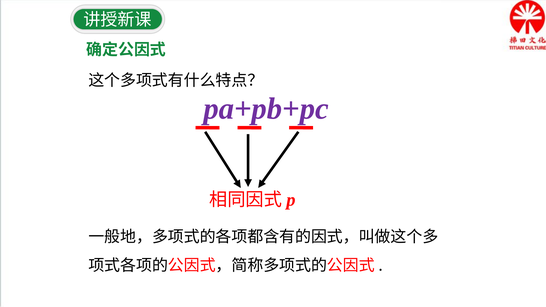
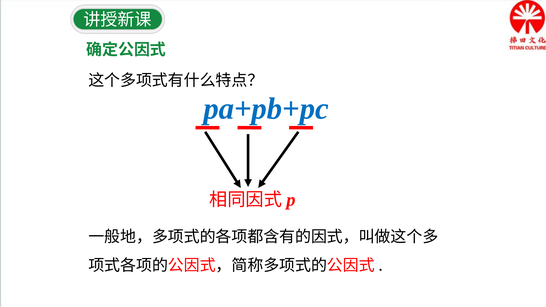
pa+pb+pc colour: purple -> blue
